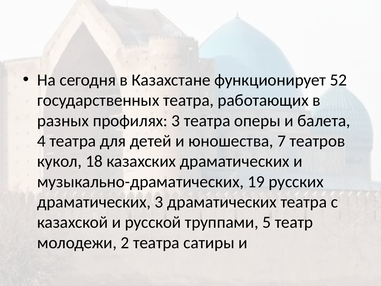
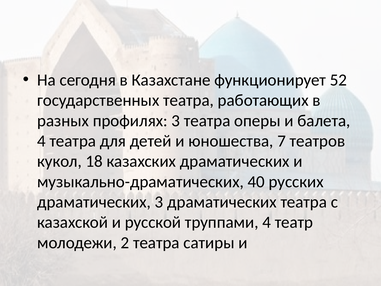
19: 19 -> 40
труппами 5: 5 -> 4
